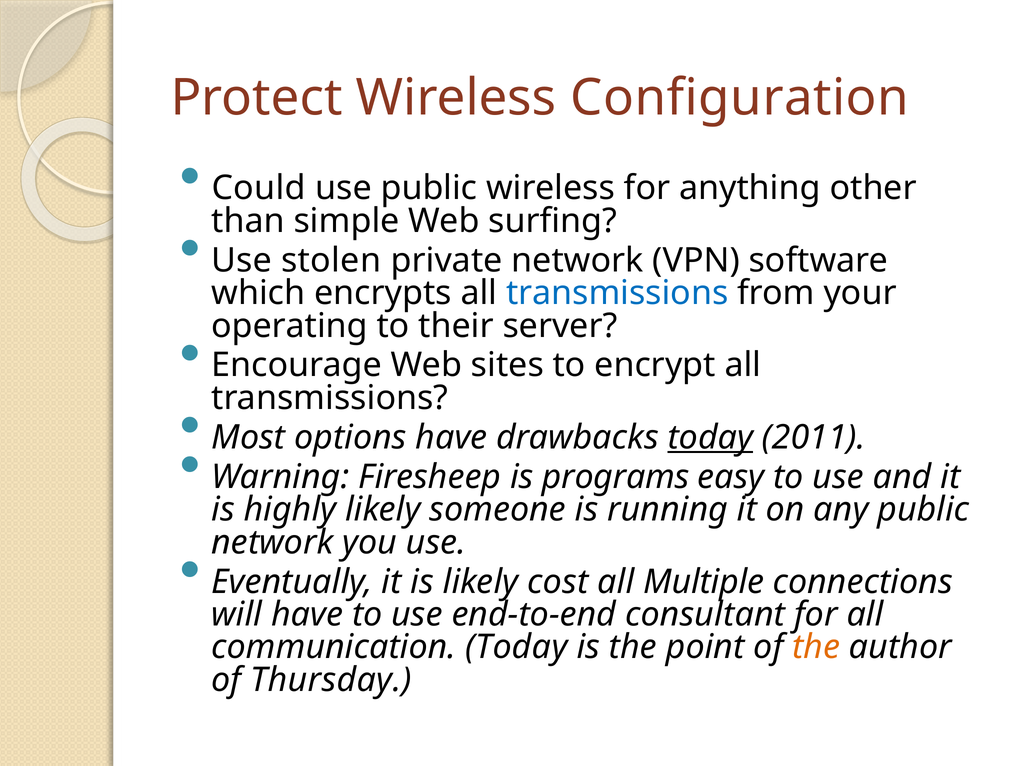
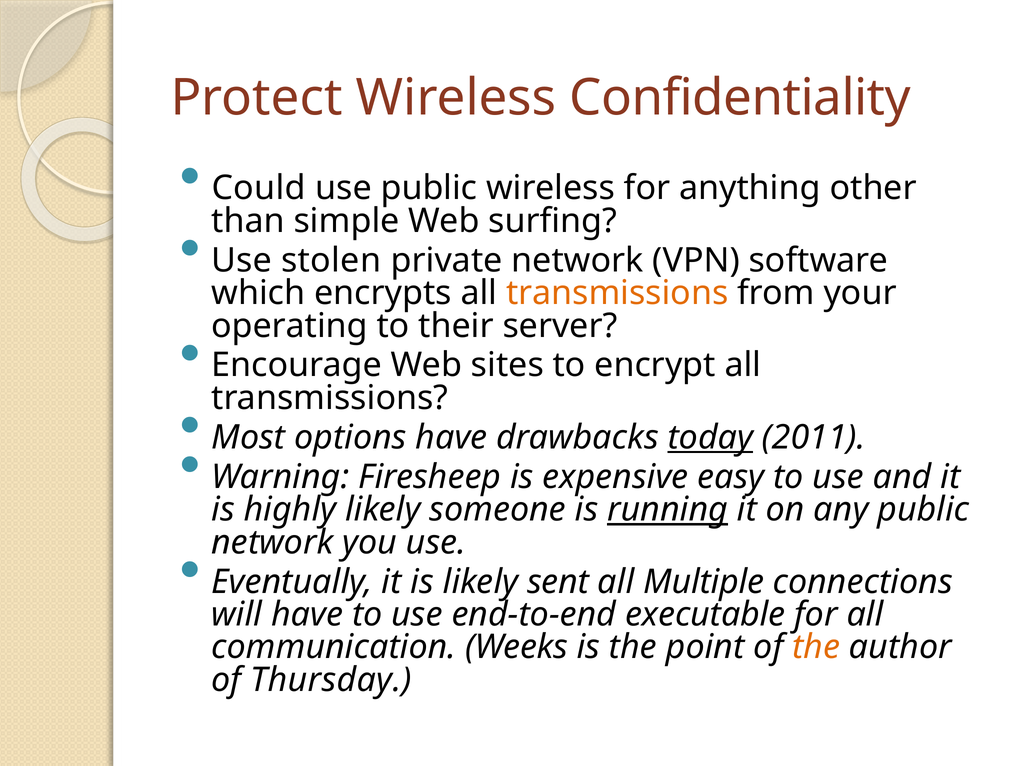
Configuration: Configuration -> Confidentiality
transmissions at (617, 293) colour: blue -> orange
programs: programs -> expensive
running underline: none -> present
cost: cost -> sent
consultant: consultant -> executable
communication Today: Today -> Weeks
